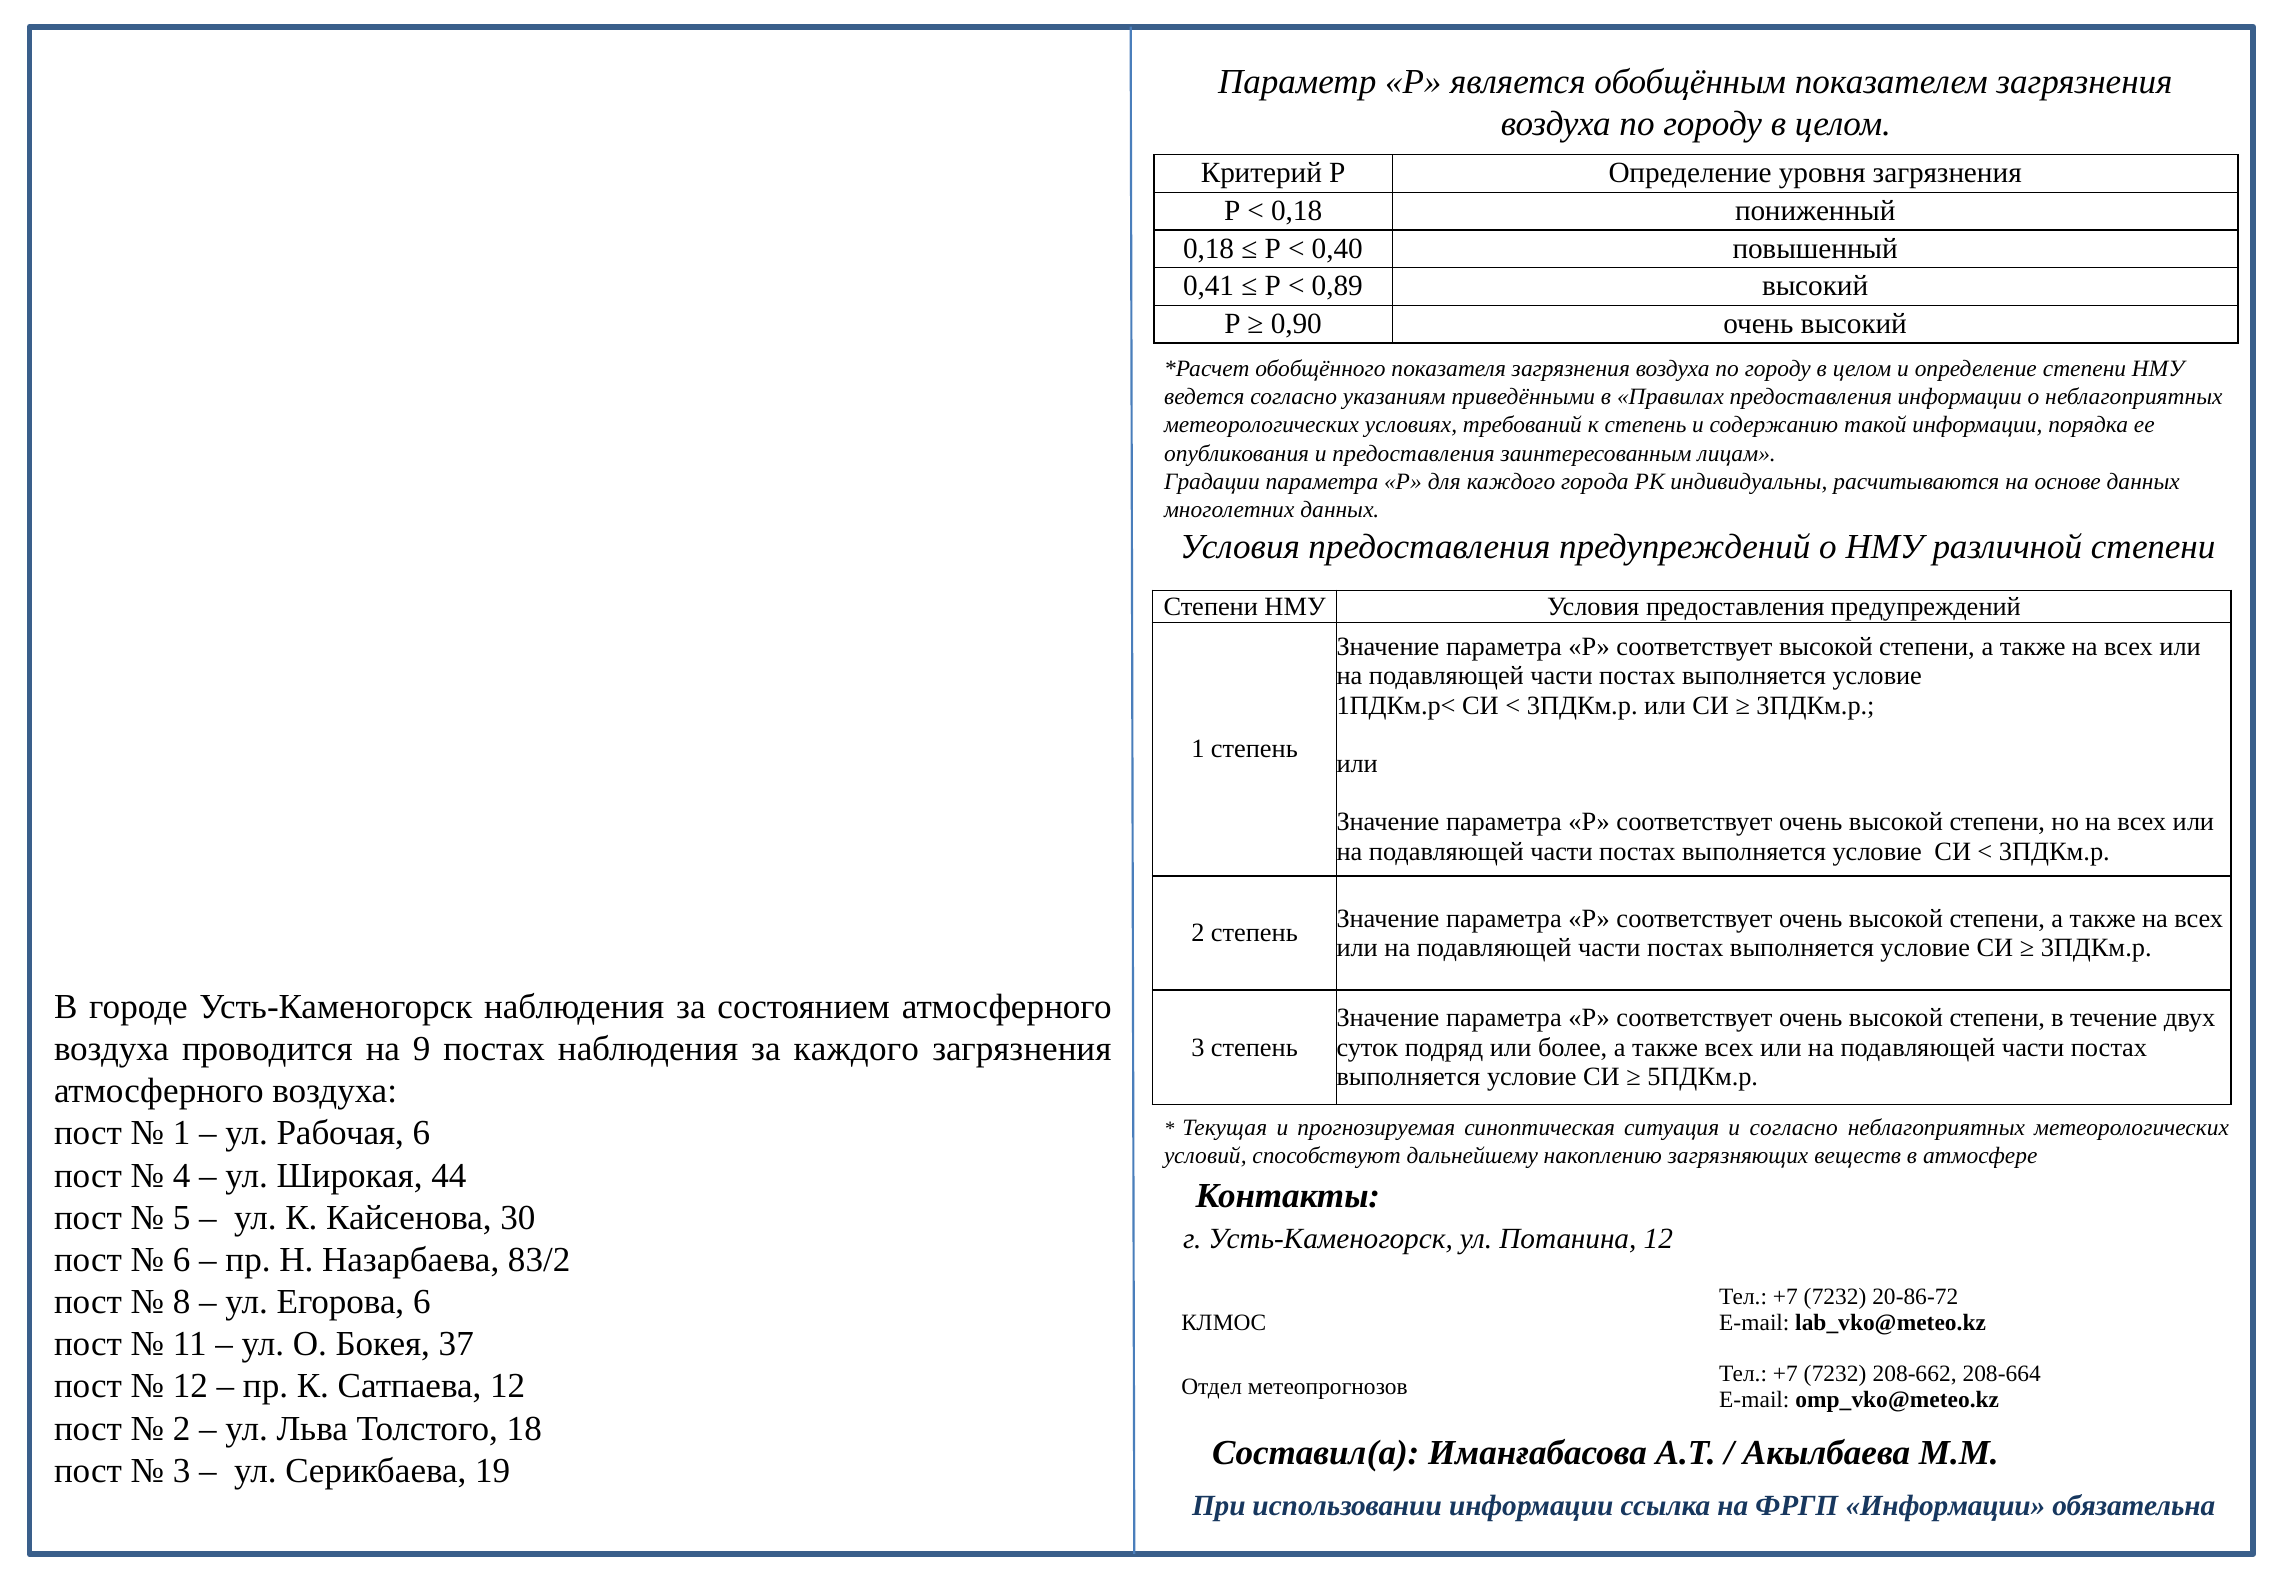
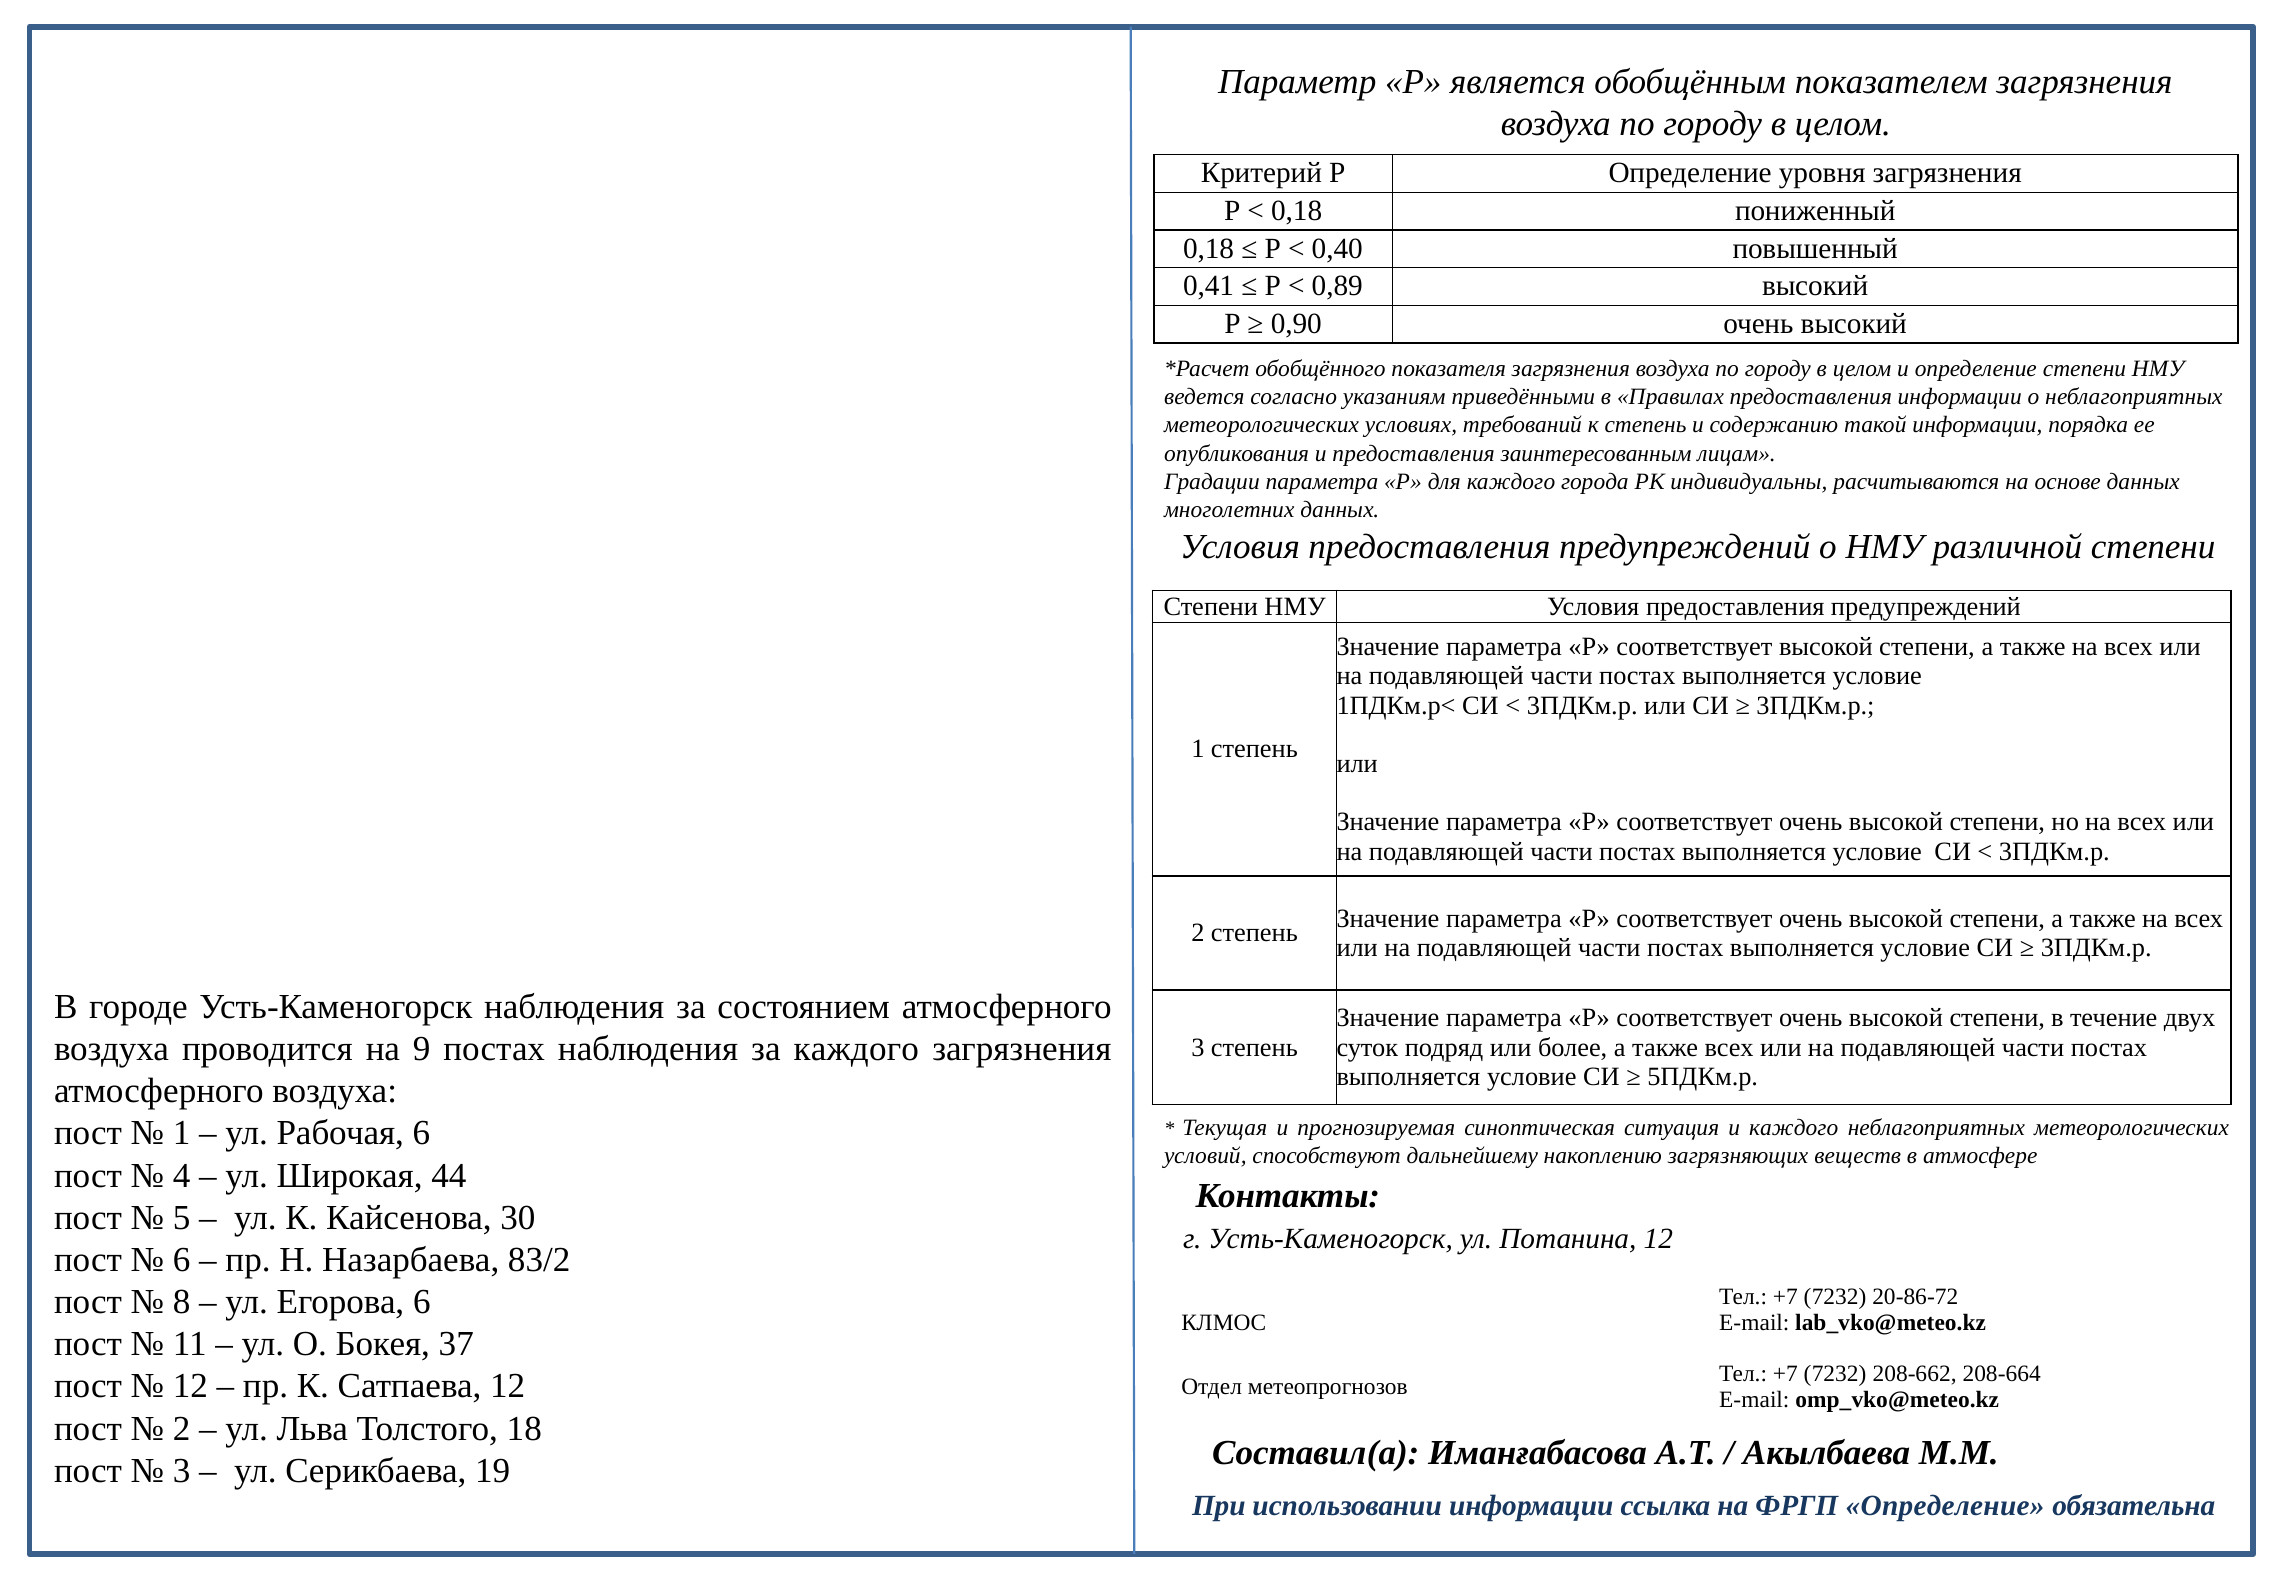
и согласно: согласно -> каждого
ФРГП Информации: Информации -> Определение
